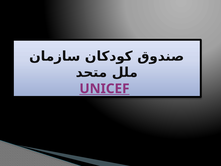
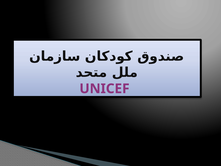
UNICEF underline: present -> none
